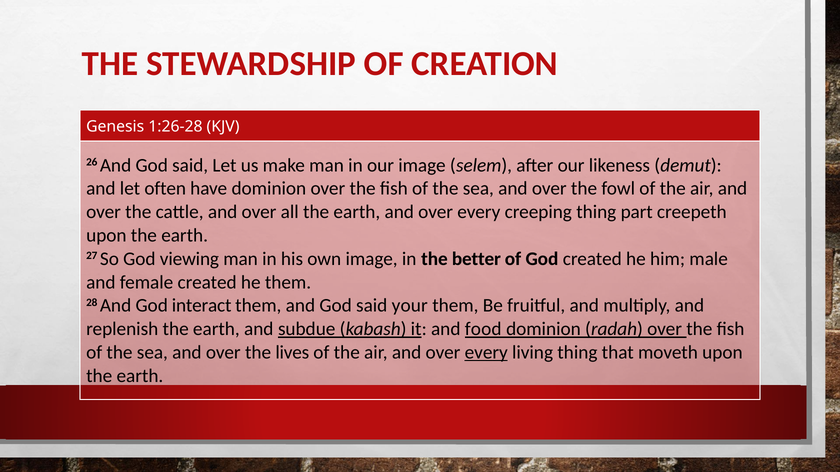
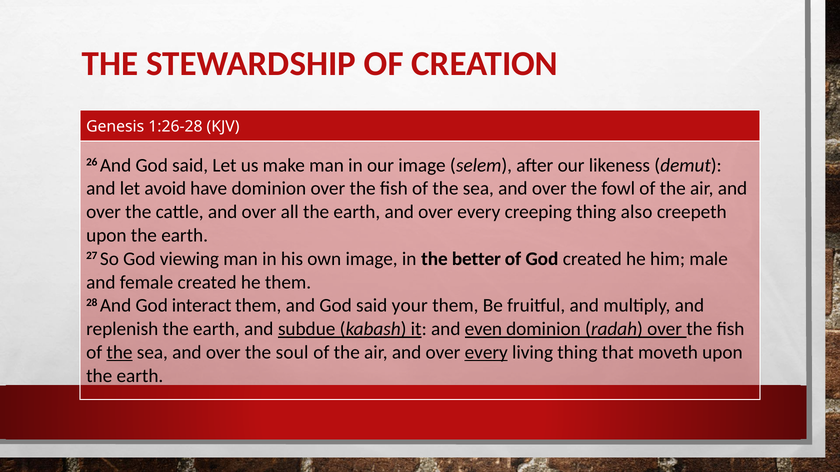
often: often -> avoid
part: part -> also
food: food -> even
the at (120, 353) underline: none -> present
lives: lives -> soul
